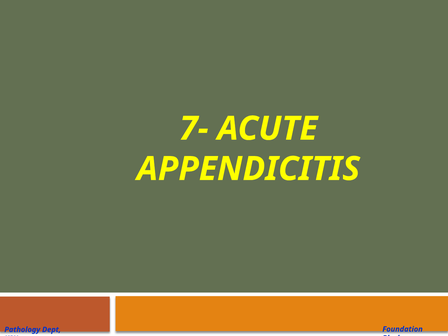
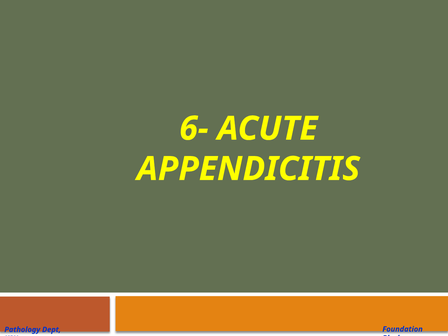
7-: 7- -> 6-
